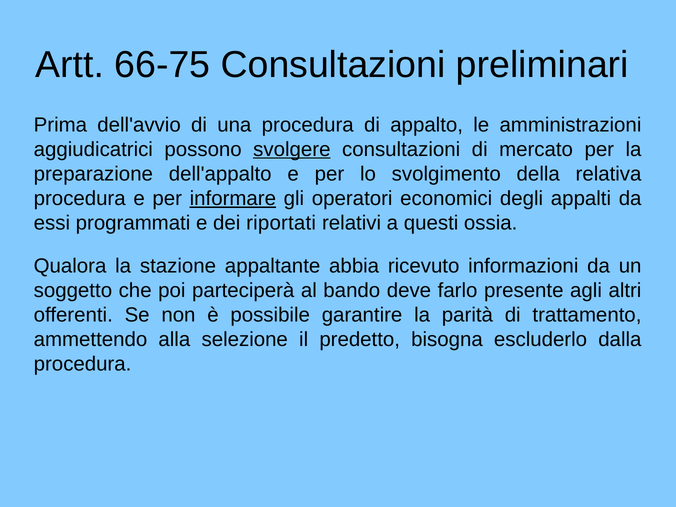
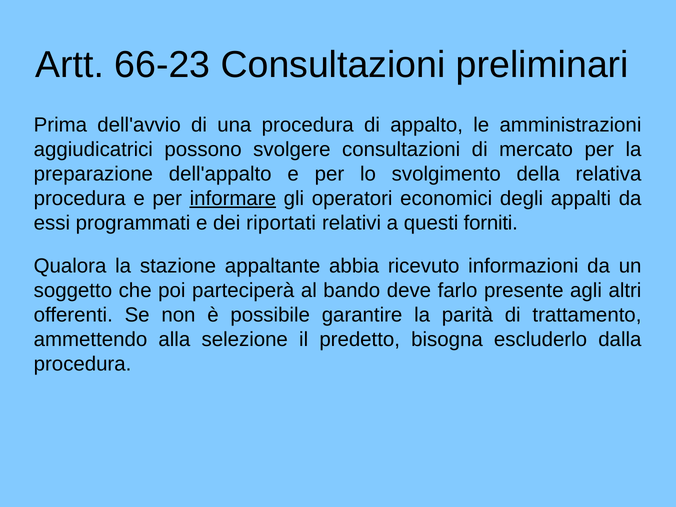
66-75: 66-75 -> 66-23
svolgere underline: present -> none
ossia: ossia -> forniti
